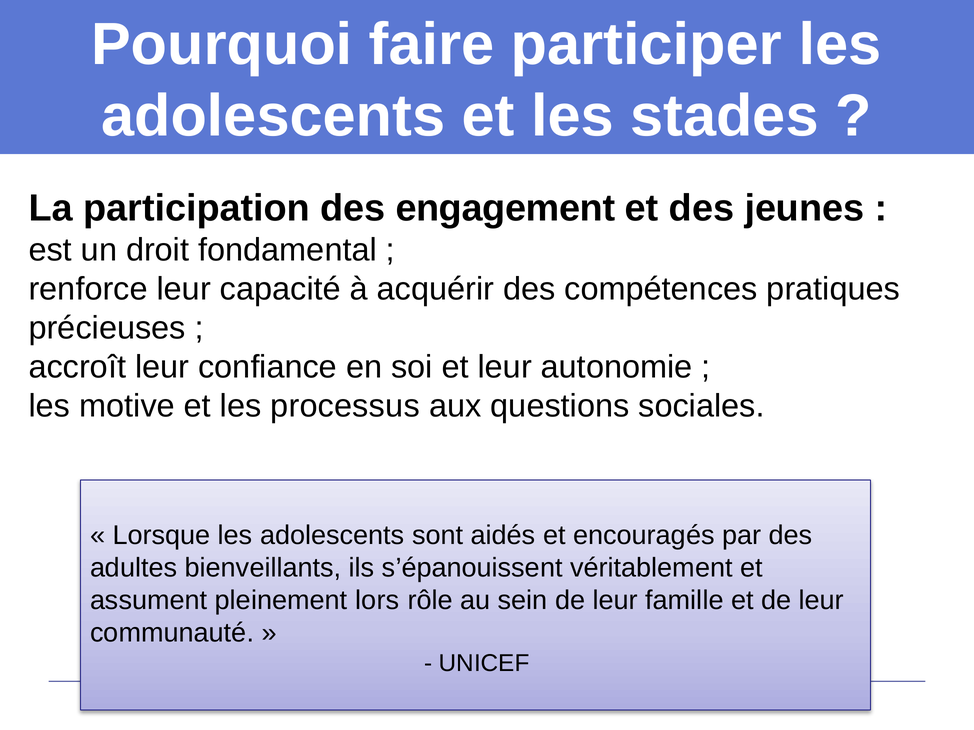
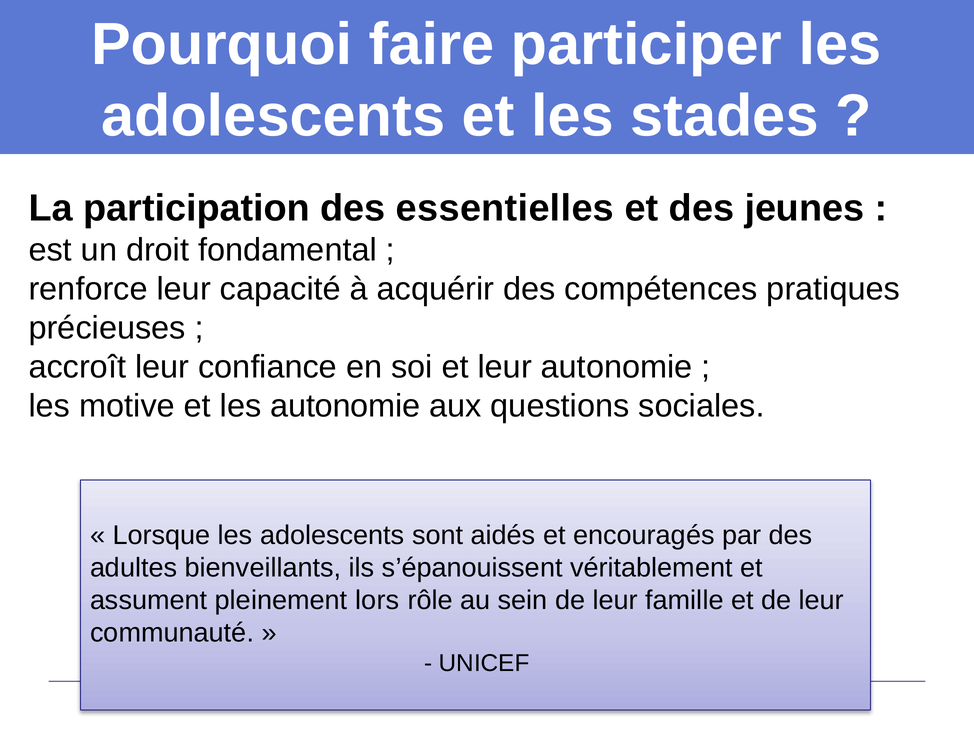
engagement: engagement -> essentielles
les processus: processus -> autonomie
